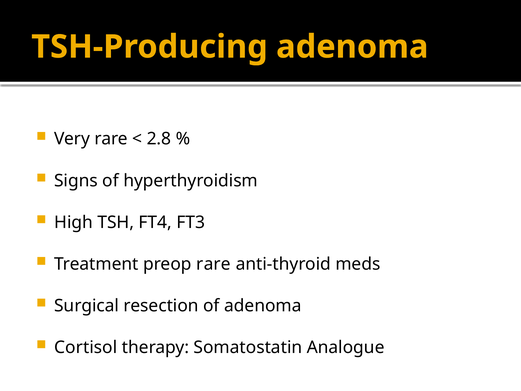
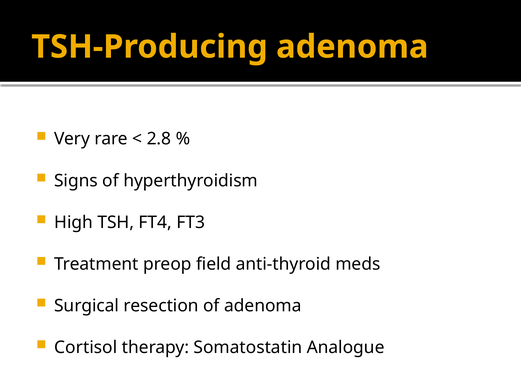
preop rare: rare -> field
